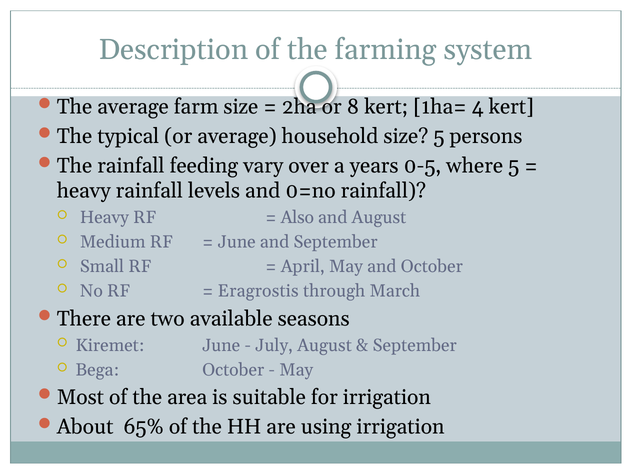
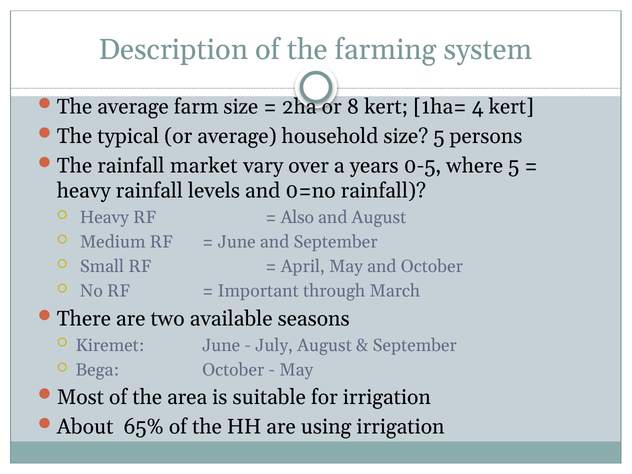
feeding: feeding -> market
Eragrostis: Eragrostis -> Important
